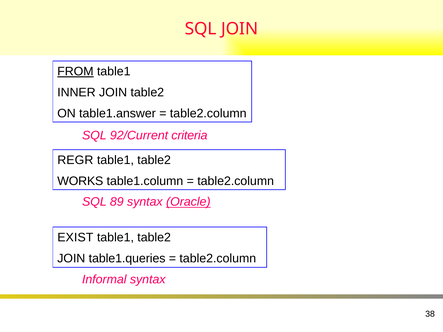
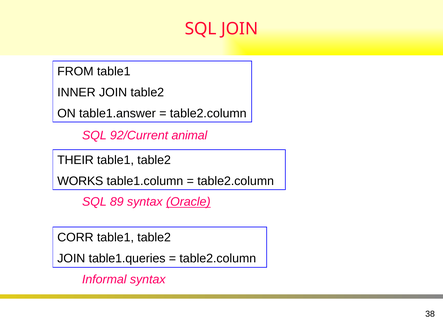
FROM underline: present -> none
criteria: criteria -> animal
REGR: REGR -> THEIR
EXIST: EXIST -> CORR
